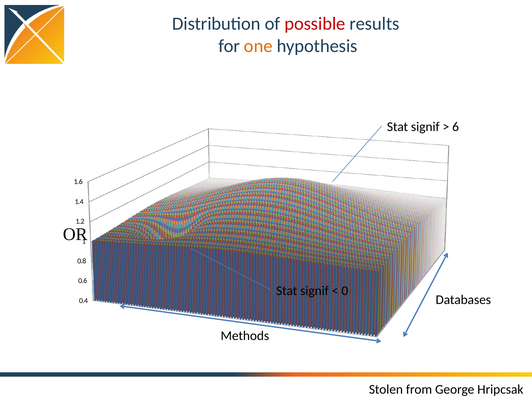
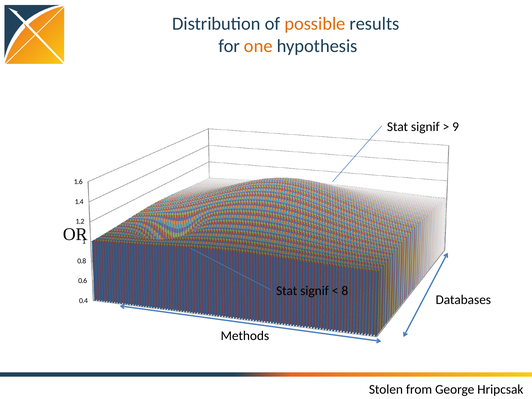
possible colour: red -> orange
6: 6 -> 9
0: 0 -> 8
